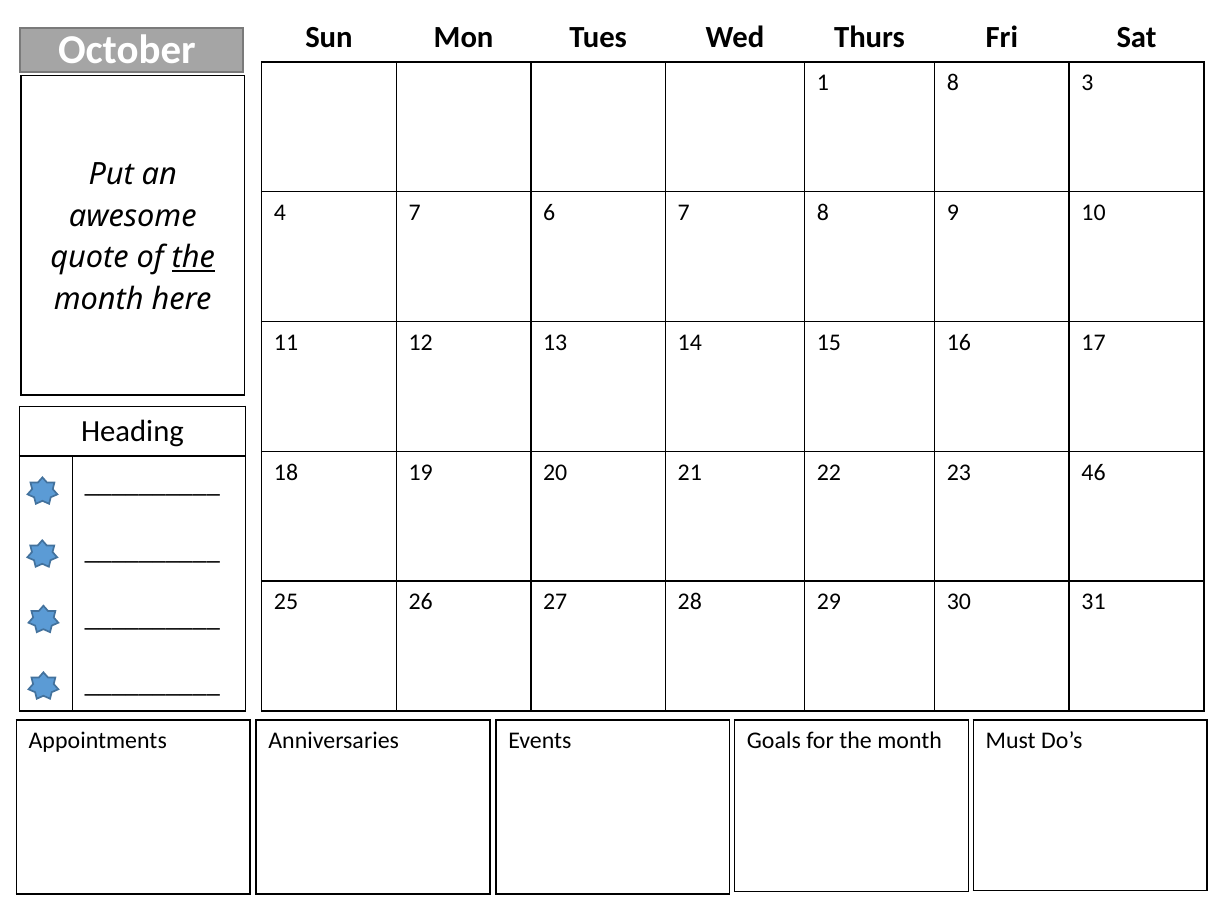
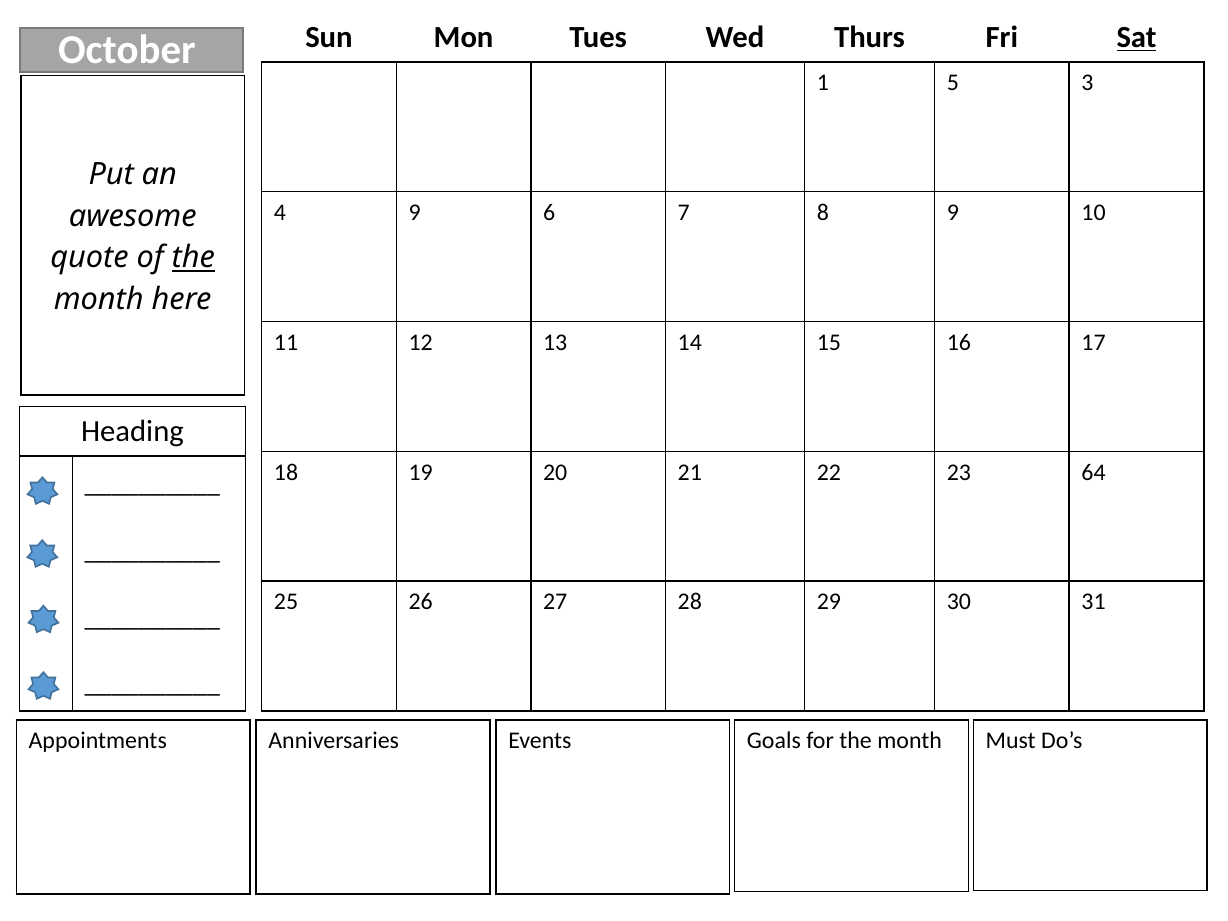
Sat underline: none -> present
1 8: 8 -> 5
4 7: 7 -> 9
46: 46 -> 64
